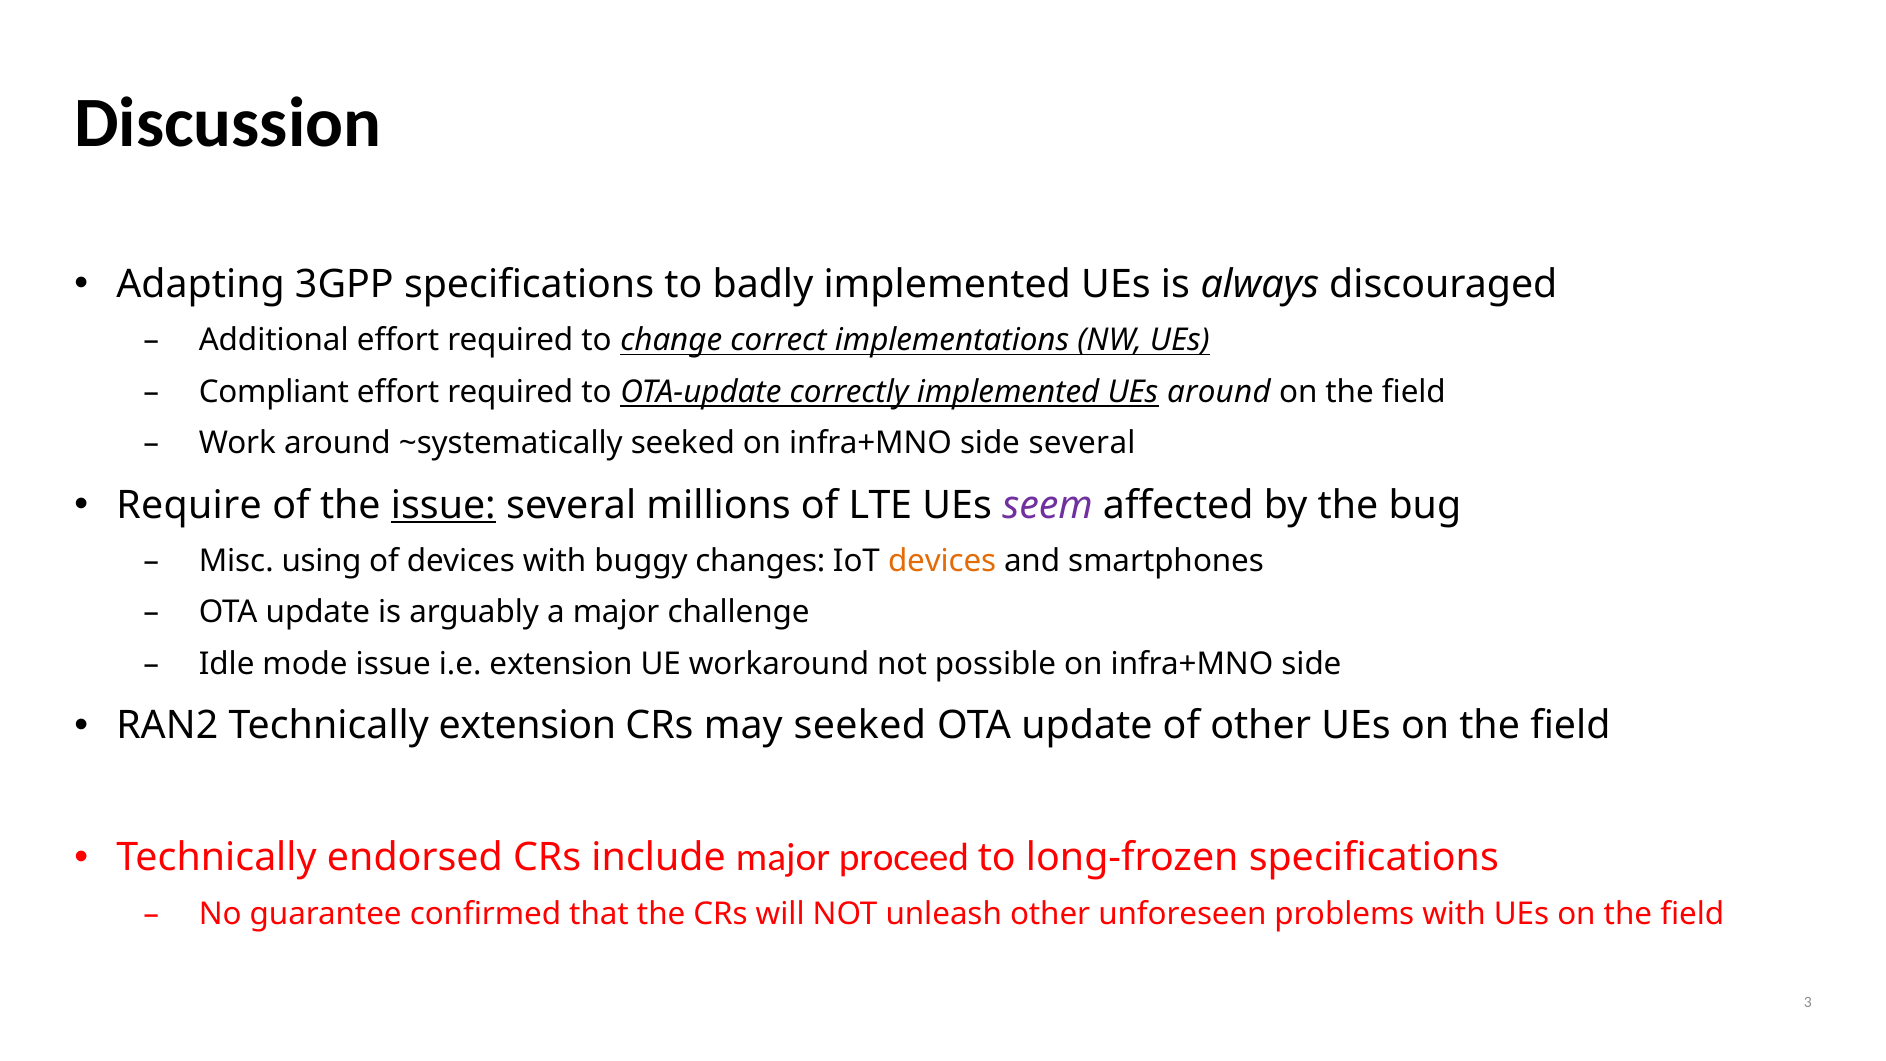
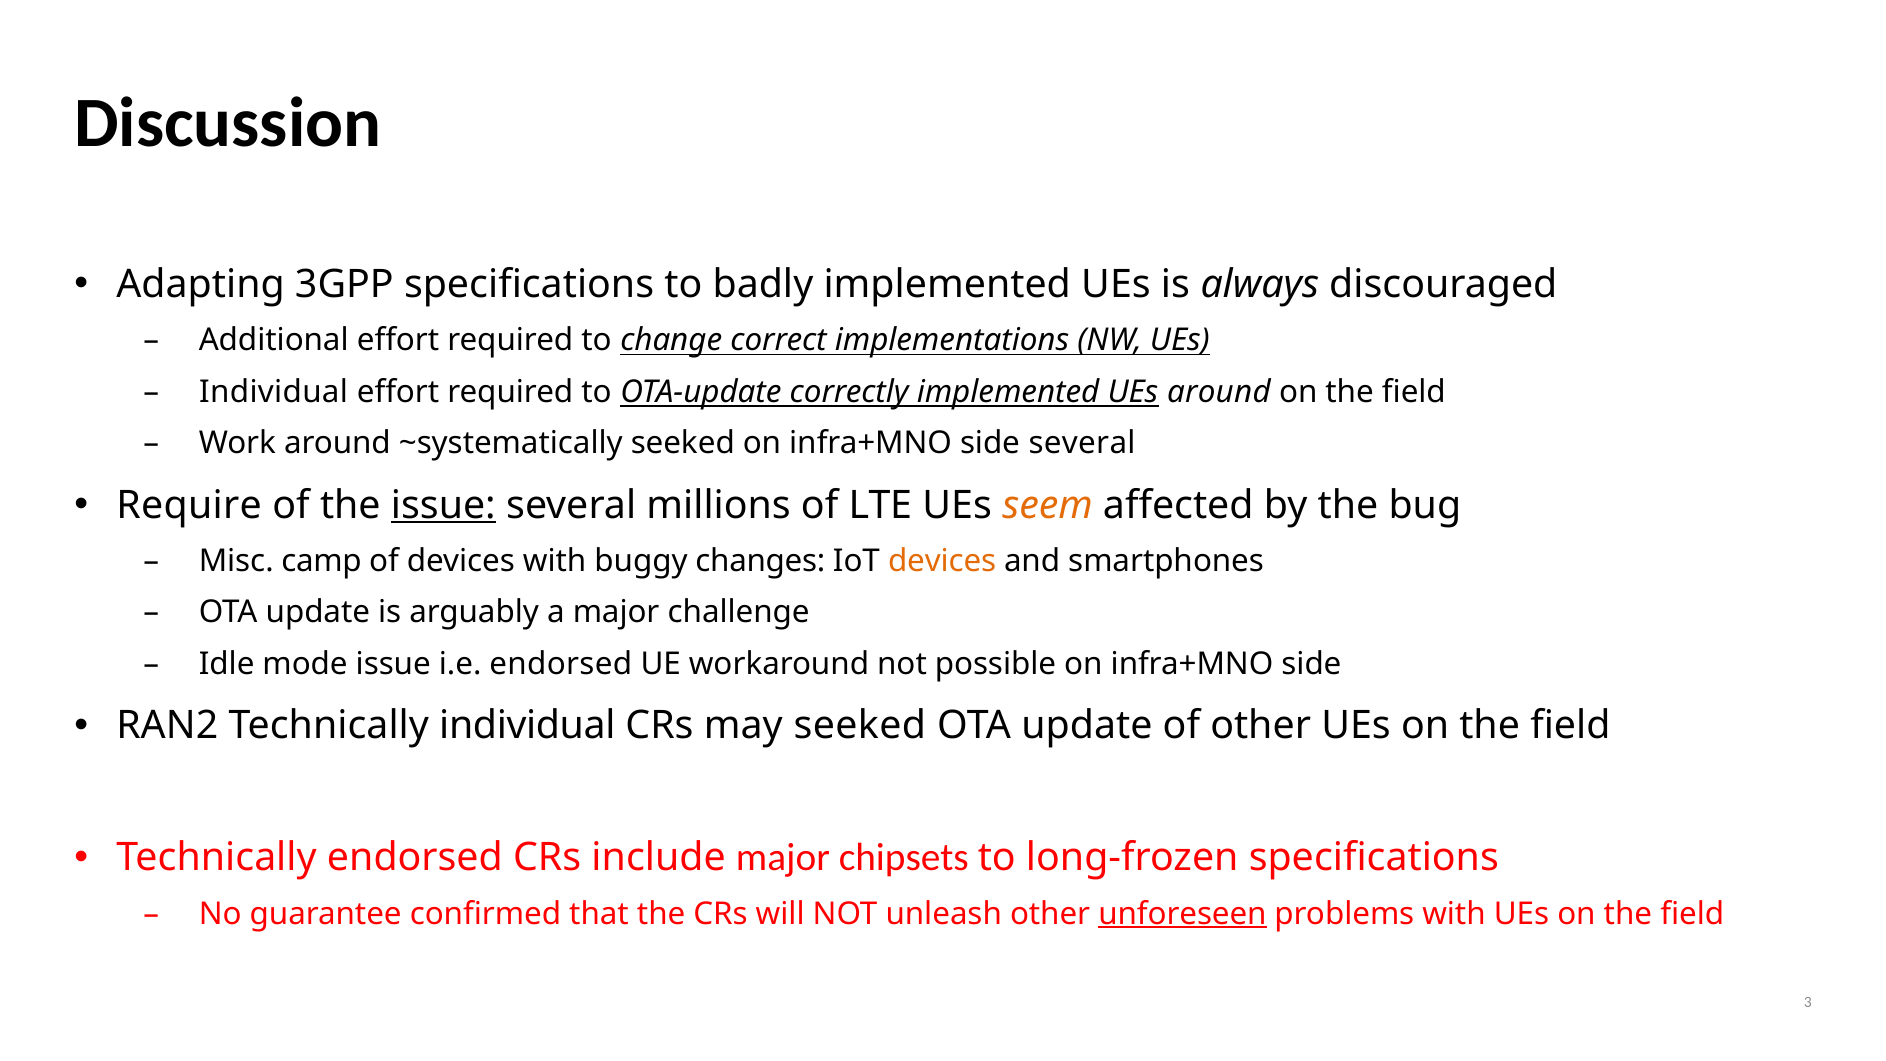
Compliant at (274, 392): Compliant -> Individual
seem colour: purple -> orange
using: using -> camp
i.e extension: extension -> endorsed
Technically extension: extension -> individual
proceed: proceed -> chipsets
unforeseen underline: none -> present
